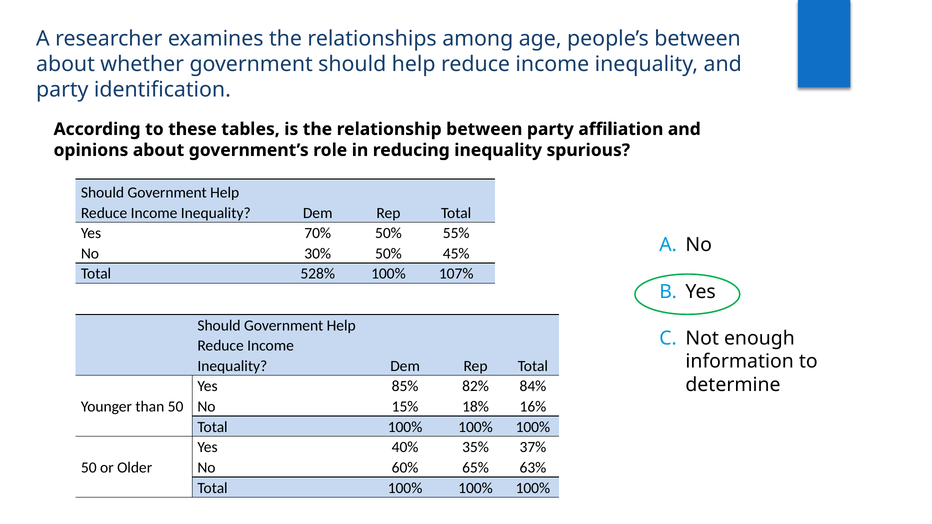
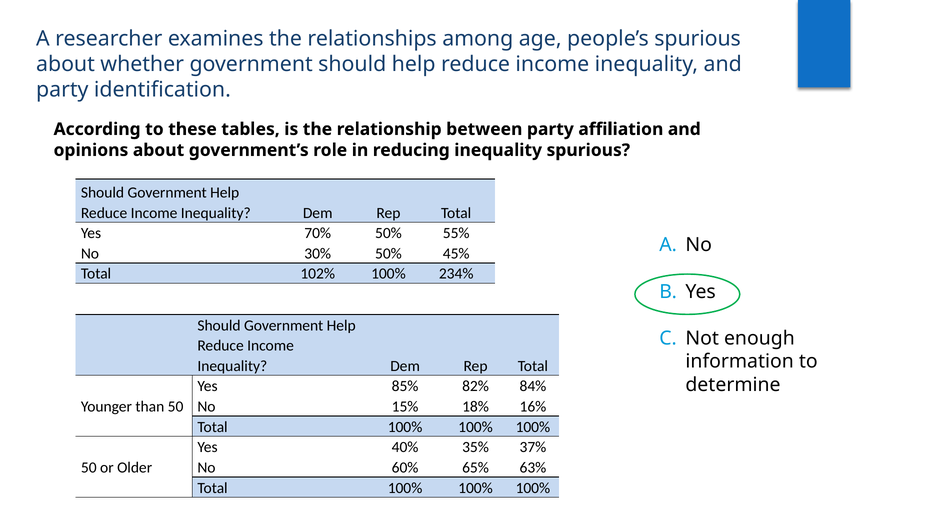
people’s between: between -> spurious
528%: 528% -> 102%
107%: 107% -> 234%
